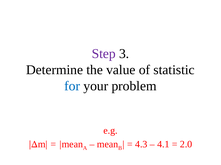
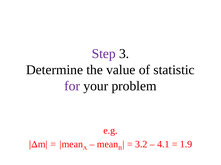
for colour: blue -> purple
4.3: 4.3 -> 3.2
2.0: 2.0 -> 1.9
